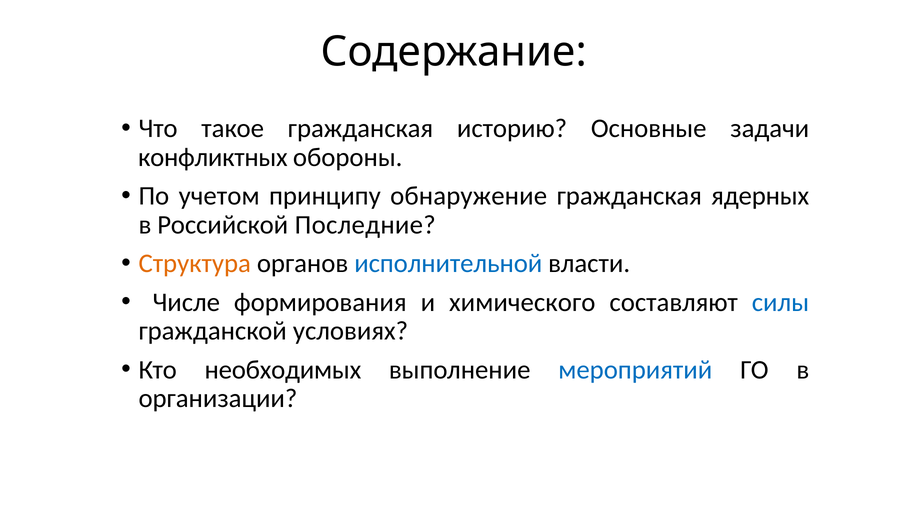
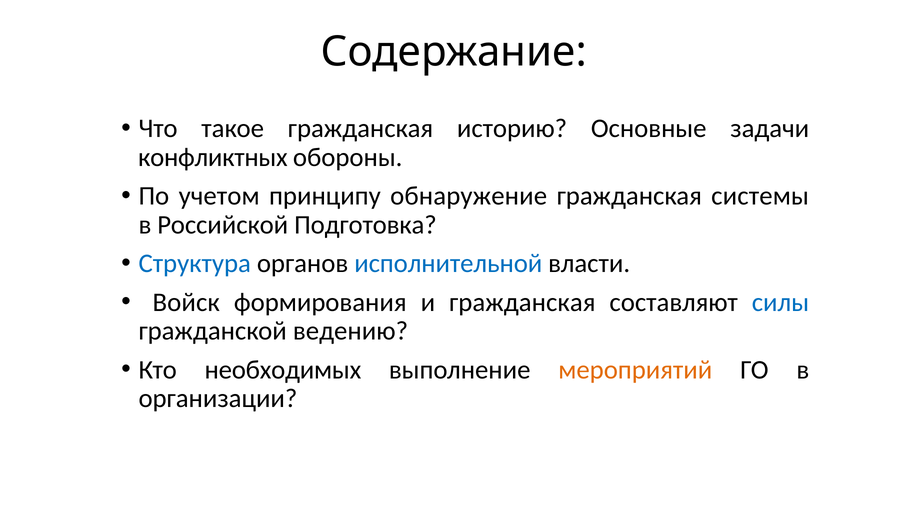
ядерных: ядерных -> системы
Последние: Последние -> Подготовка
Структура colour: orange -> blue
Числе: Числе -> Войск
и химического: химического -> гражданская
условиях: условиях -> ведению
мероприятий colour: blue -> orange
